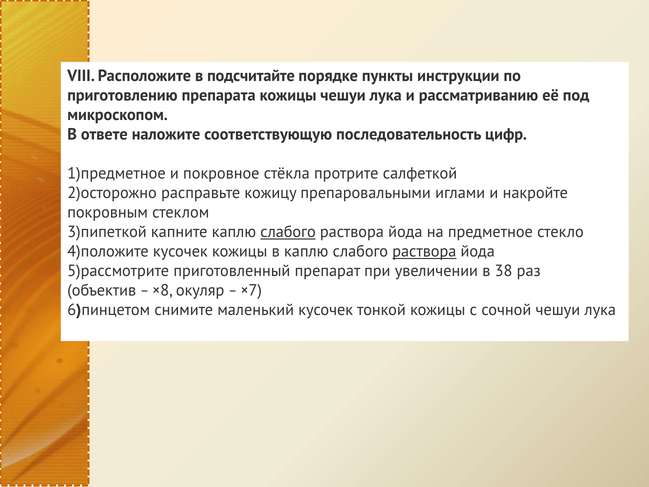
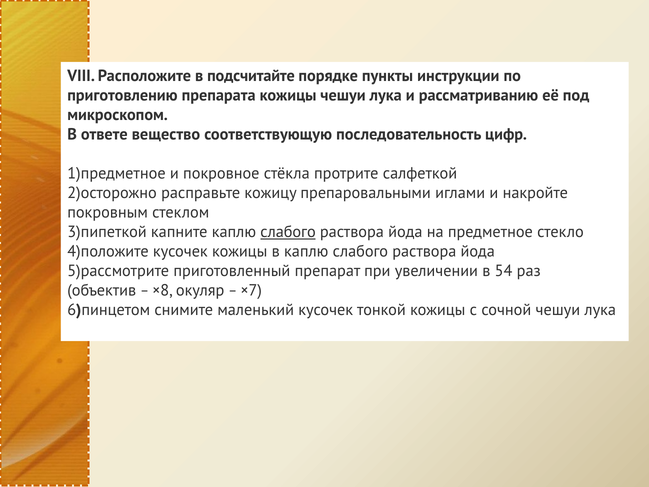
наложите: наложите -> вещество
раствора at (424, 251) underline: present -> none
38: 38 -> 54
